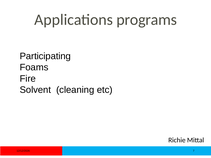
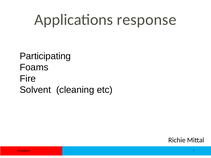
programs: programs -> response
